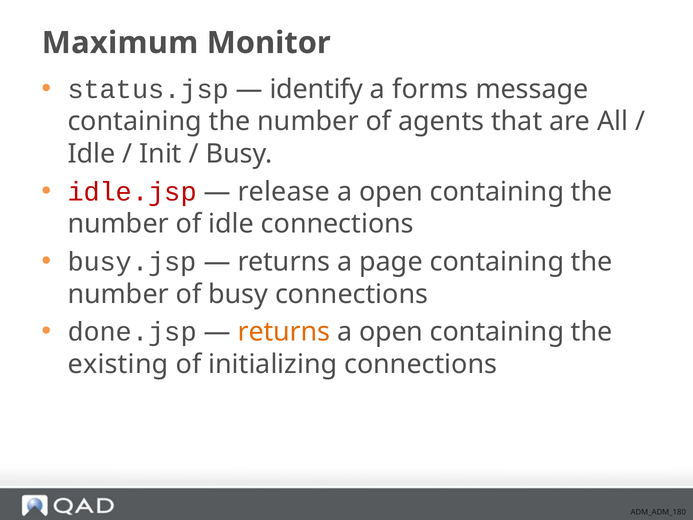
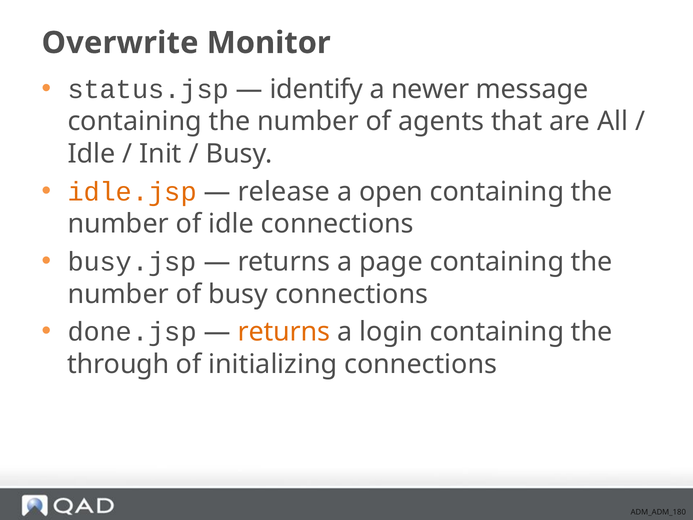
Maximum: Maximum -> Overwrite
forms: forms -> newer
idle.jsp colour: red -> orange
open at (391, 332): open -> login
existing: existing -> through
